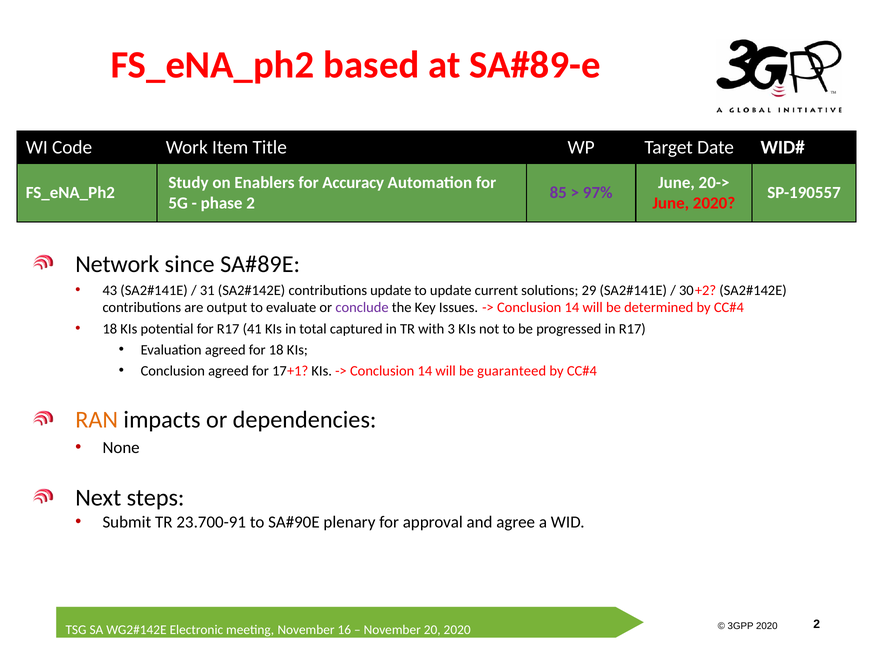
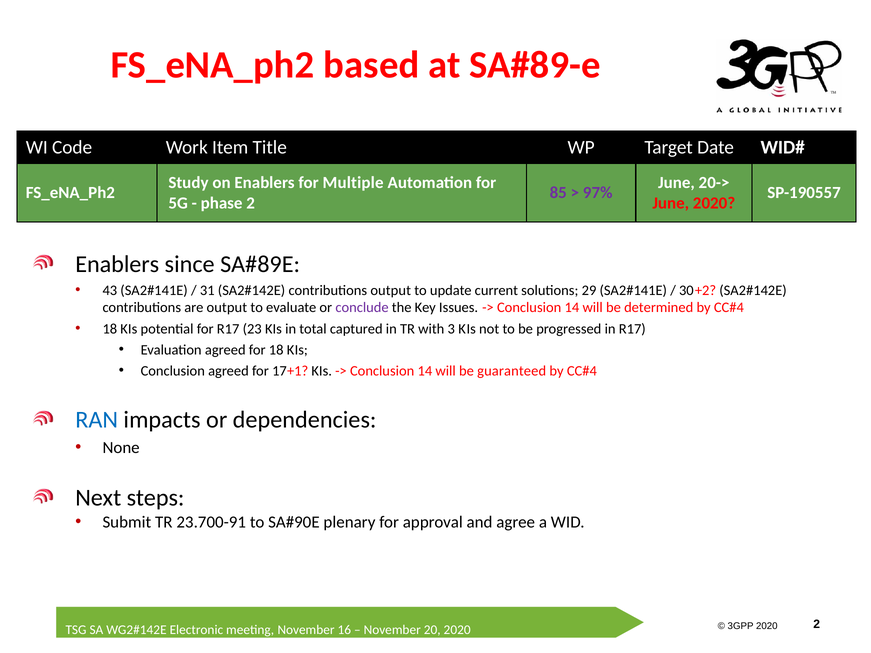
Accuracy: Accuracy -> Multiple
Network at (117, 264): Network -> Enablers
contributions update: update -> output
41: 41 -> 23
RAN colour: orange -> blue
